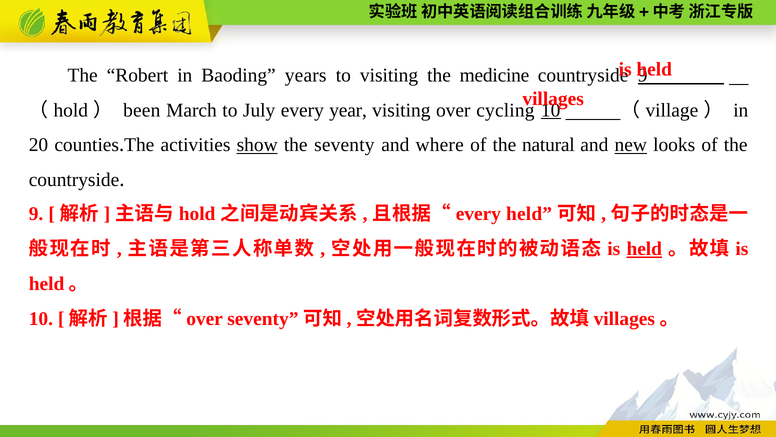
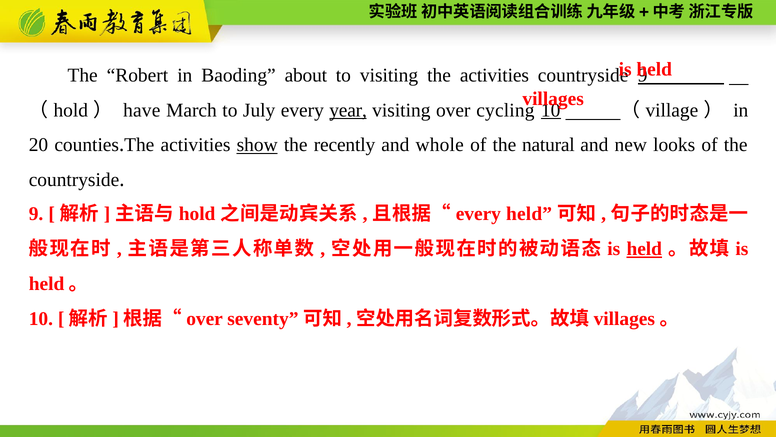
years: years -> about
medicine at (495, 75): medicine -> activities
been: been -> have
year underline: none -> present
seventy: seventy -> recently
where: where -> whole
new underline: present -> none
